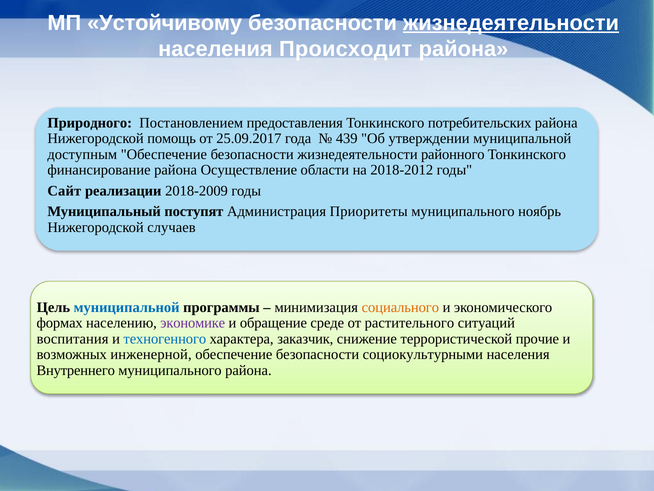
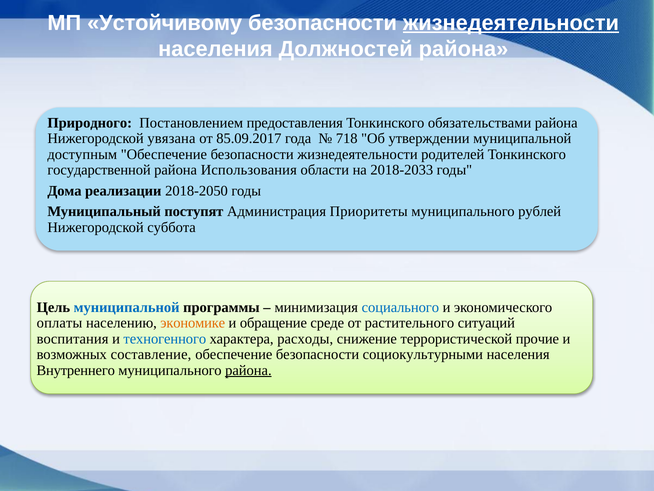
Происходит: Происходит -> Должностей
потребительских: потребительских -> обязательствами
помощь: помощь -> увязана
25.09.2017: 25.09.2017 -> 85.09.2017
439: 439 -> 718
районного: районного -> родителей
финансирование: финансирование -> государственной
Осуществление: Осуществление -> Использования
2018-2012: 2018-2012 -> 2018-2033
Сайт: Сайт -> Дома
2018-2009: 2018-2009 -> 2018-2050
ноябрь: ноябрь -> рублей
случаев: случаев -> суббота
социального colour: orange -> blue
формах: формах -> оплаты
экономике colour: purple -> orange
заказчик: заказчик -> расходы
инженерной: инженерной -> составление
района at (248, 370) underline: none -> present
